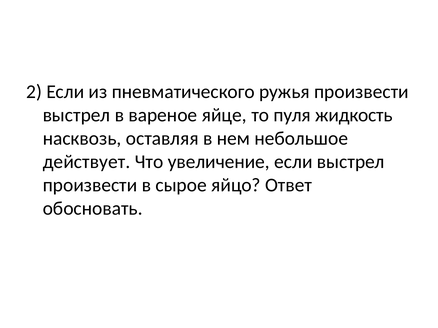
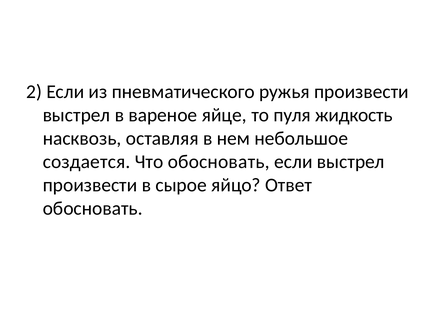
действует: действует -> создается
Что увеличение: увеличение -> обосновать
